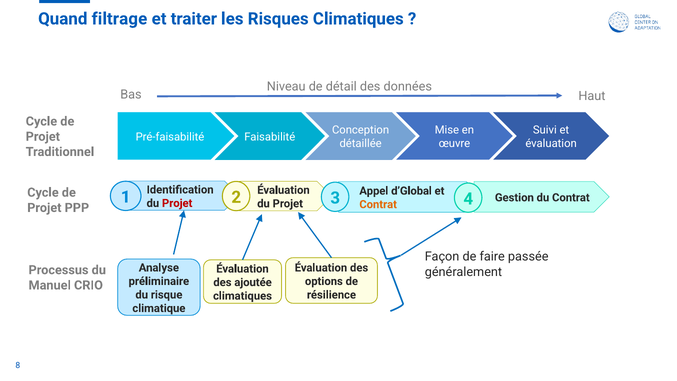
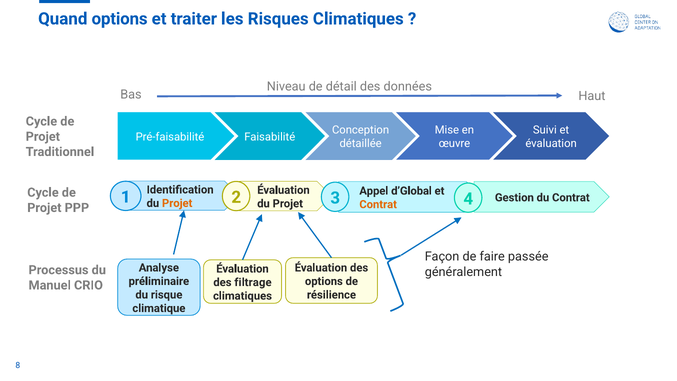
Quand filtrage: filtrage -> options
Projet at (177, 203) colour: red -> orange
ajoutée: ajoutée -> filtrage
